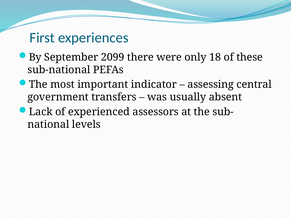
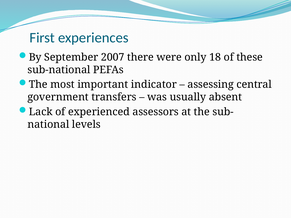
2099: 2099 -> 2007
